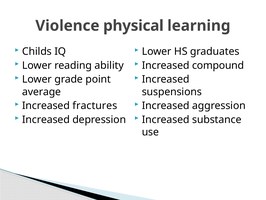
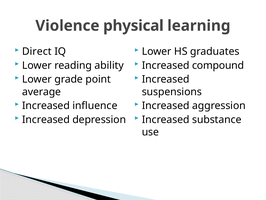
Childs: Childs -> Direct
fractures: fractures -> influence
